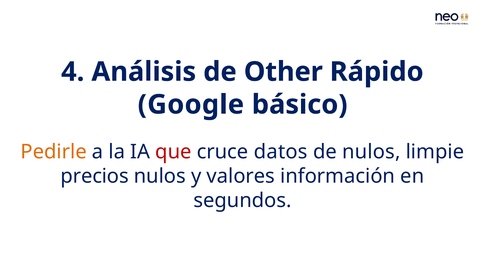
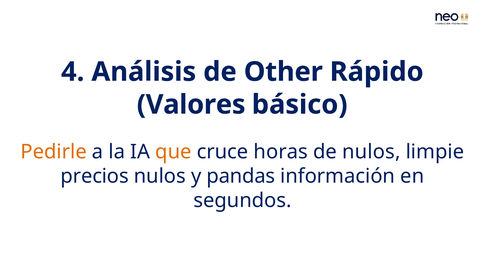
Google: Google -> Valores
que colour: red -> orange
datos: datos -> horas
valores: valores -> pandas
